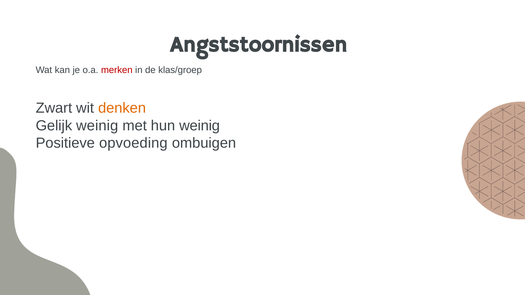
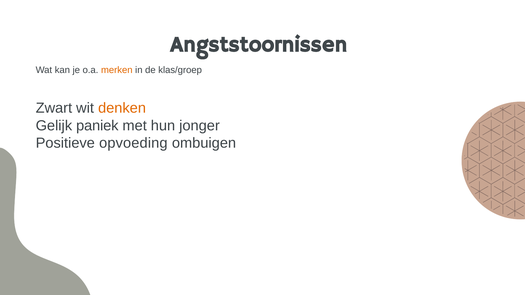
merken colour: red -> orange
Gelijk weinig: weinig -> paniek
hun weinig: weinig -> jonger
